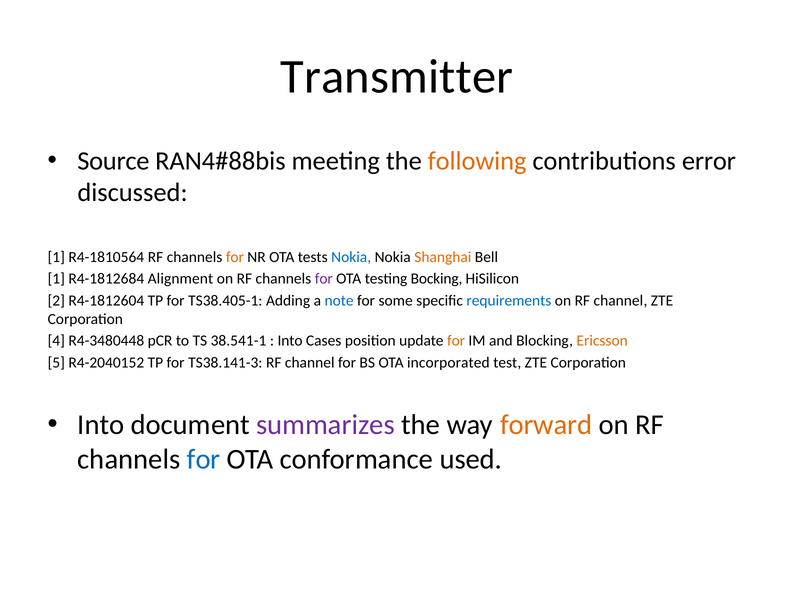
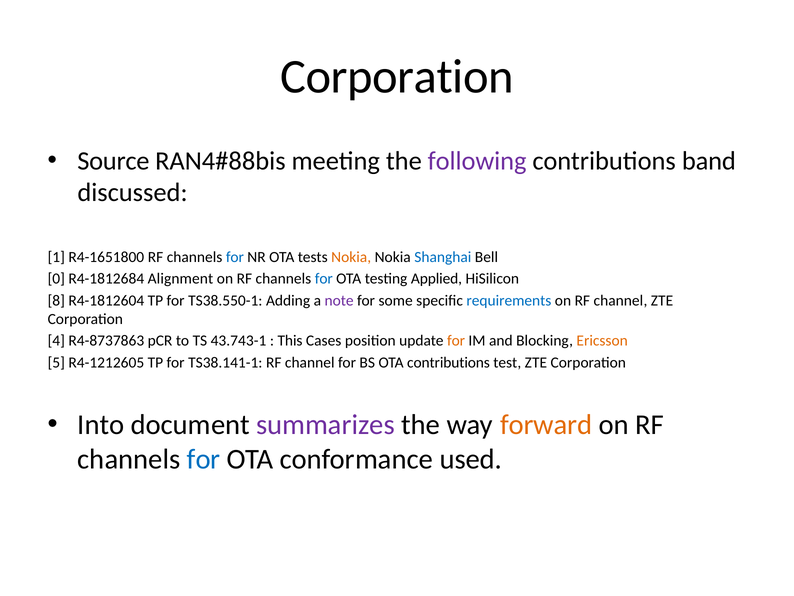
Transmitter at (397, 77): Transmitter -> Corporation
following colour: orange -> purple
error: error -> band
R4-1810564: R4-1810564 -> R4-1651800
for at (235, 257) colour: orange -> blue
Nokia at (351, 257) colour: blue -> orange
Shanghai colour: orange -> blue
1 at (56, 279): 1 -> 0
for at (324, 279) colour: purple -> blue
Bocking: Bocking -> Applied
2: 2 -> 8
TS38.405-1: TS38.405-1 -> TS38.550-1
note colour: blue -> purple
R4-3480448: R4-3480448 -> R4-8737863
38.541-1: 38.541-1 -> 43.743-1
Into at (290, 341): Into -> This
R4-2040152: R4-2040152 -> R4-1212605
TS38.141-3: TS38.141-3 -> TS38.141-1
OTA incorporated: incorporated -> contributions
